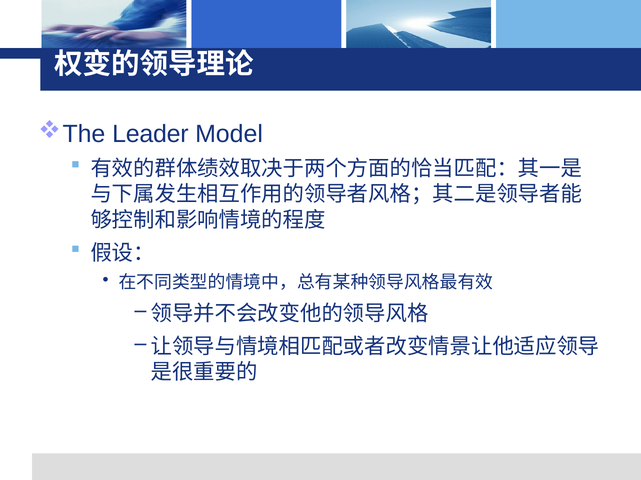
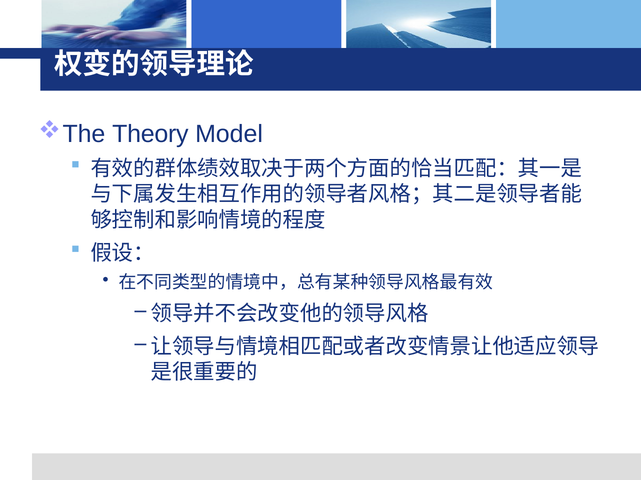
Leader: Leader -> Theory
